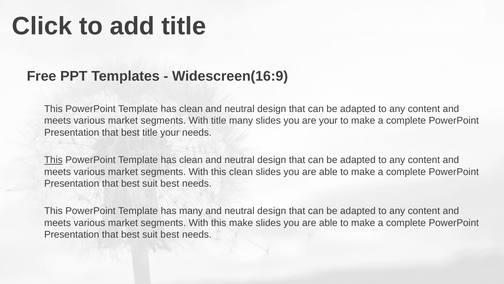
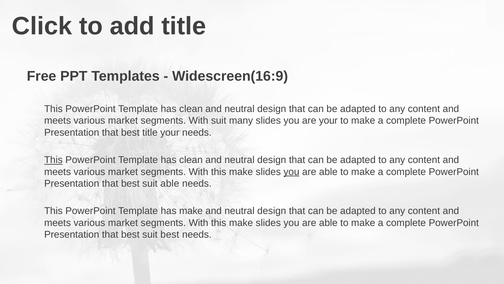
With title: title -> suit
clean at (241, 171): clean -> make
you at (291, 171) underline: none -> present
best at (170, 183): best -> able
has many: many -> make
